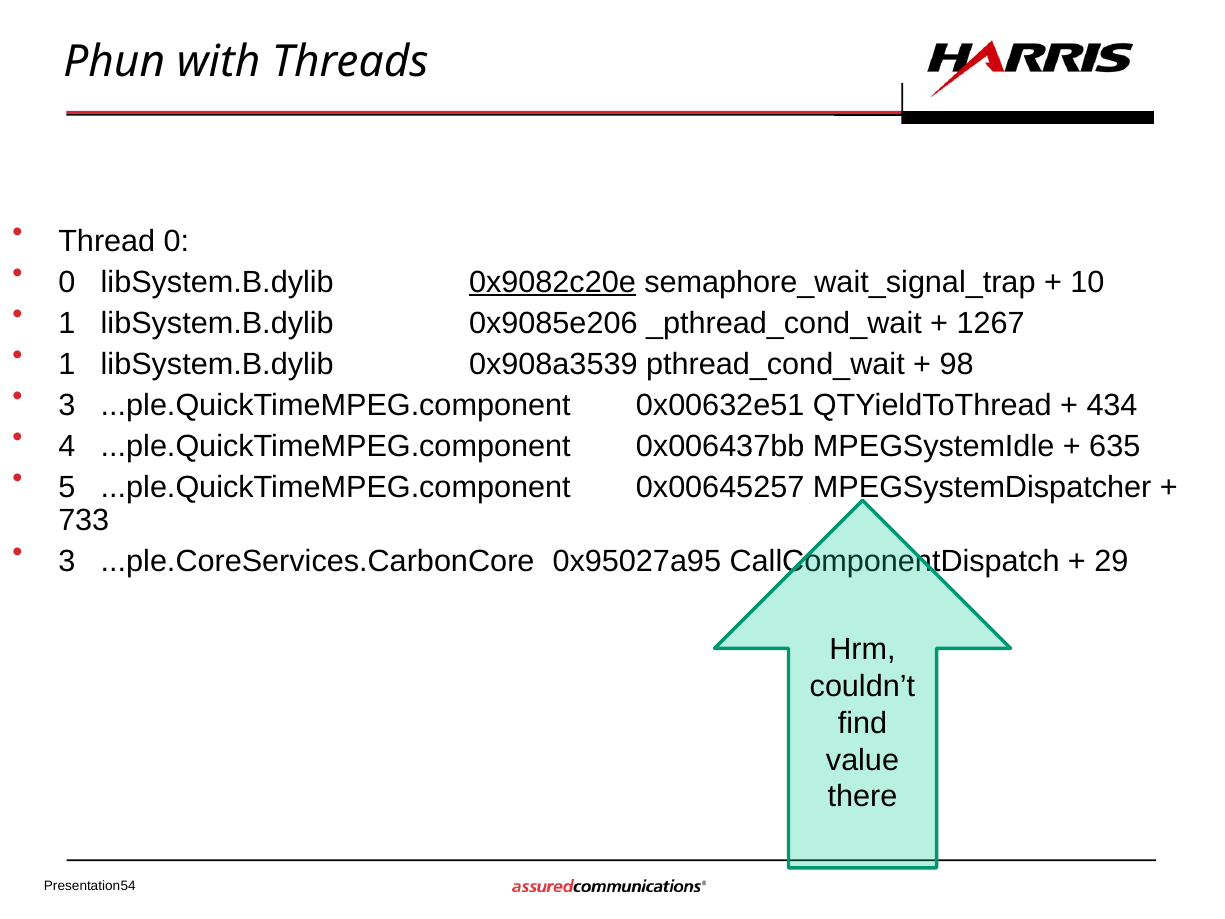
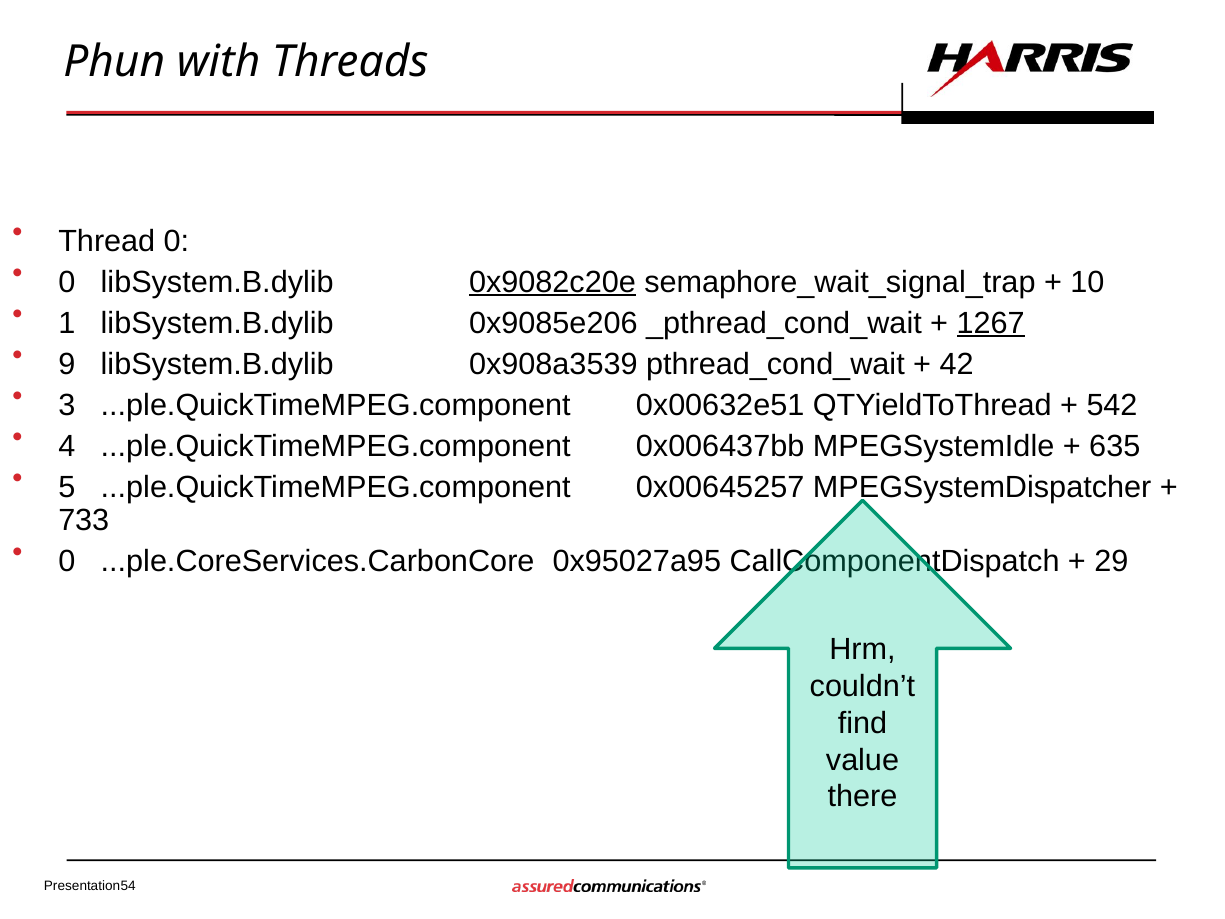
1267 underline: none -> present
1 at (67, 364): 1 -> 9
98: 98 -> 42
434: 434 -> 542
3 at (67, 561): 3 -> 0
